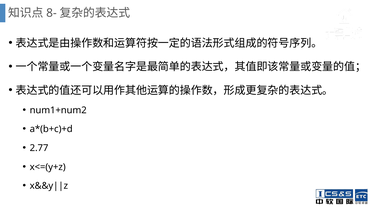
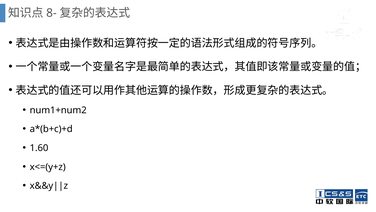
2.77: 2.77 -> 1.60
